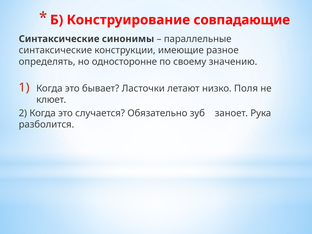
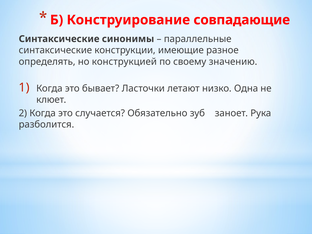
односторонне: односторонне -> конструкцией
Поля: Поля -> Одна
